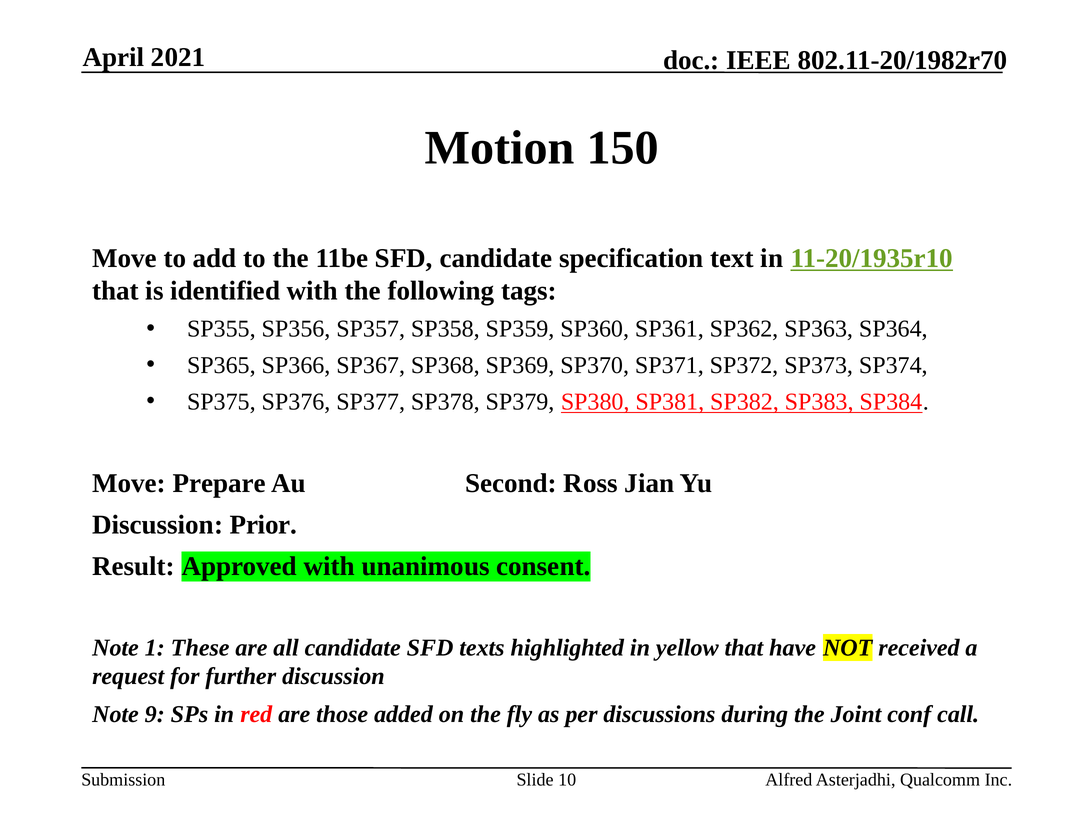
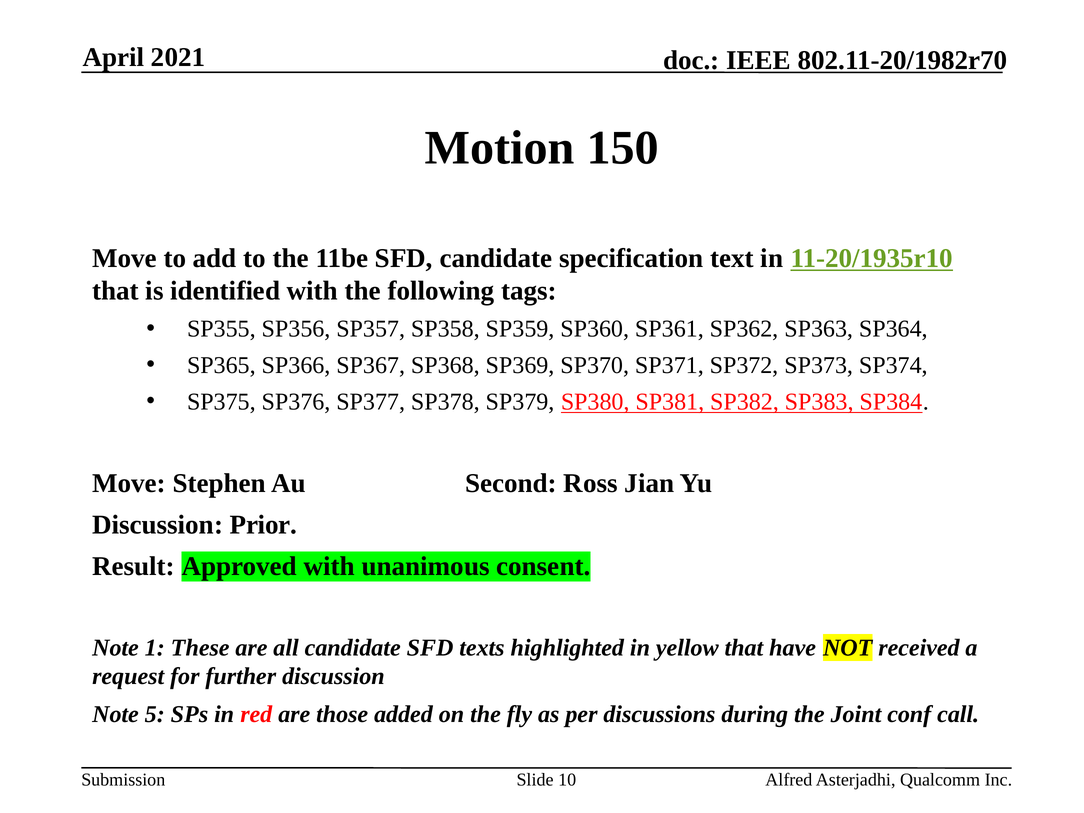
Prepare: Prepare -> Stephen
9: 9 -> 5
